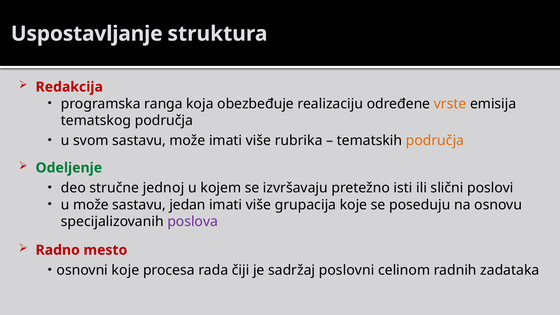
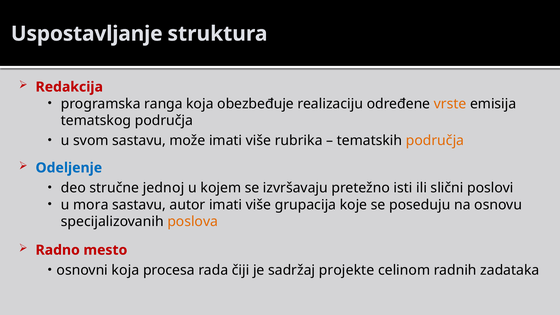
Odeljenje colour: green -> blue
u može: može -> mora
jedan: jedan -> autor
poslova colour: purple -> orange
osnovni koje: koje -> koja
poslovni: poslovni -> projekte
